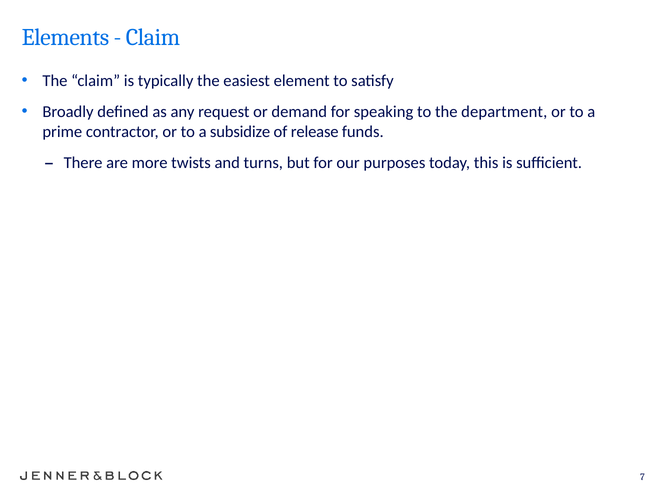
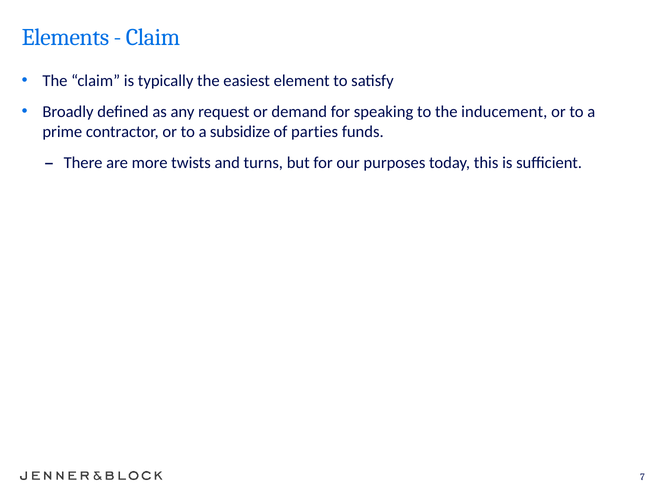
department: department -> inducement
release: release -> parties
